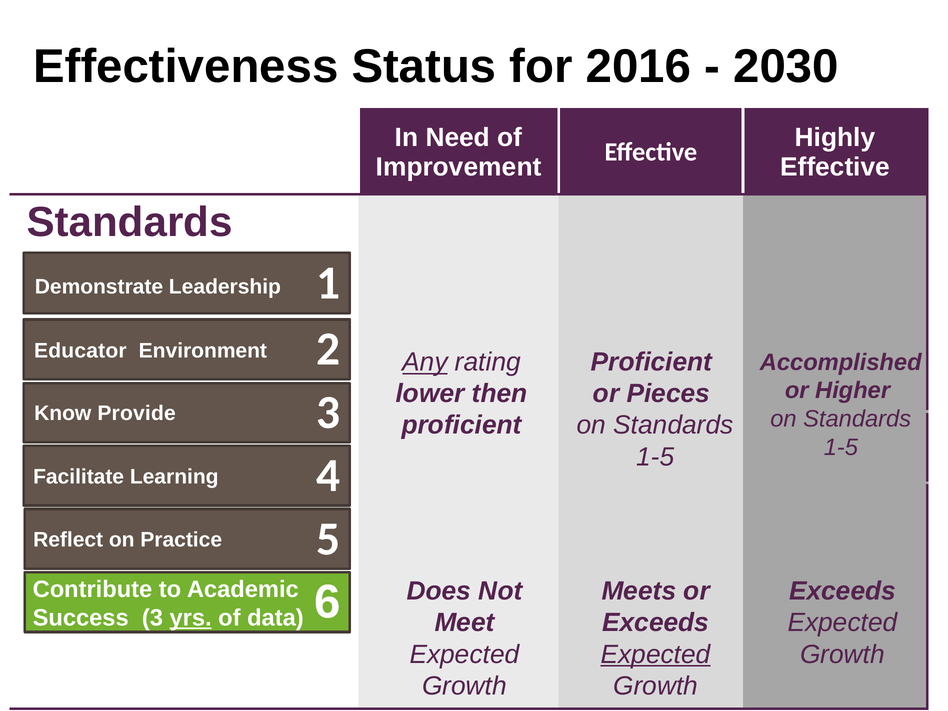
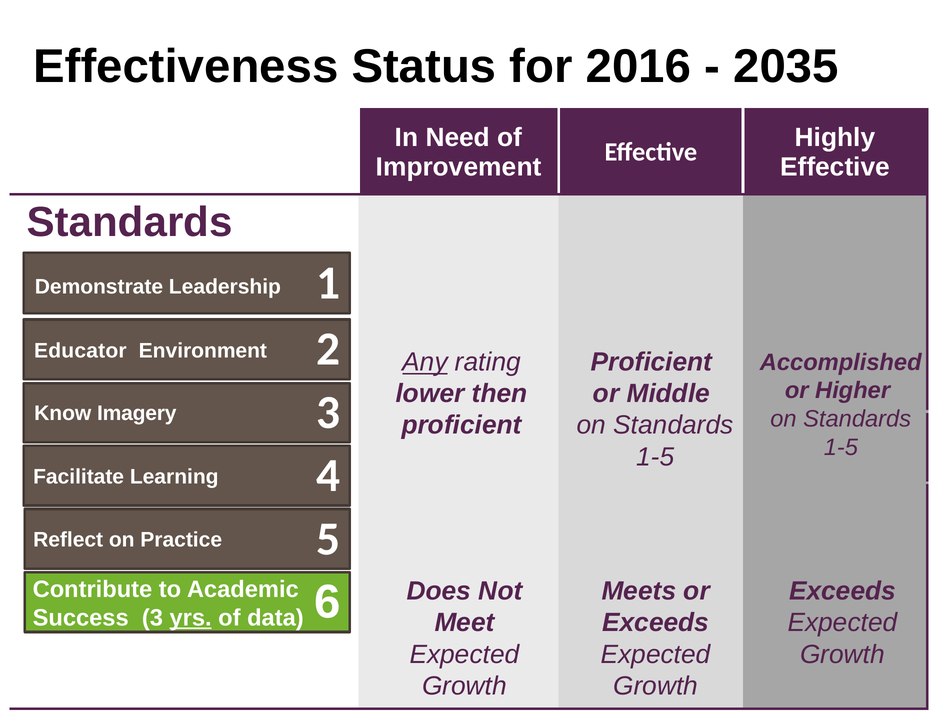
2030: 2030 -> 2035
Pieces: Pieces -> Middle
Provide: Provide -> Imagery
Expected at (656, 654) underline: present -> none
